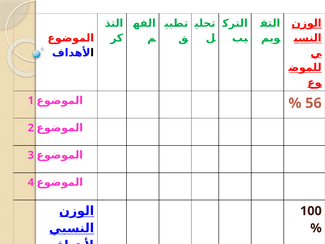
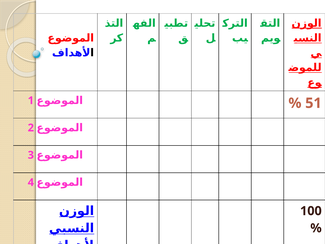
56: 56 -> 51
